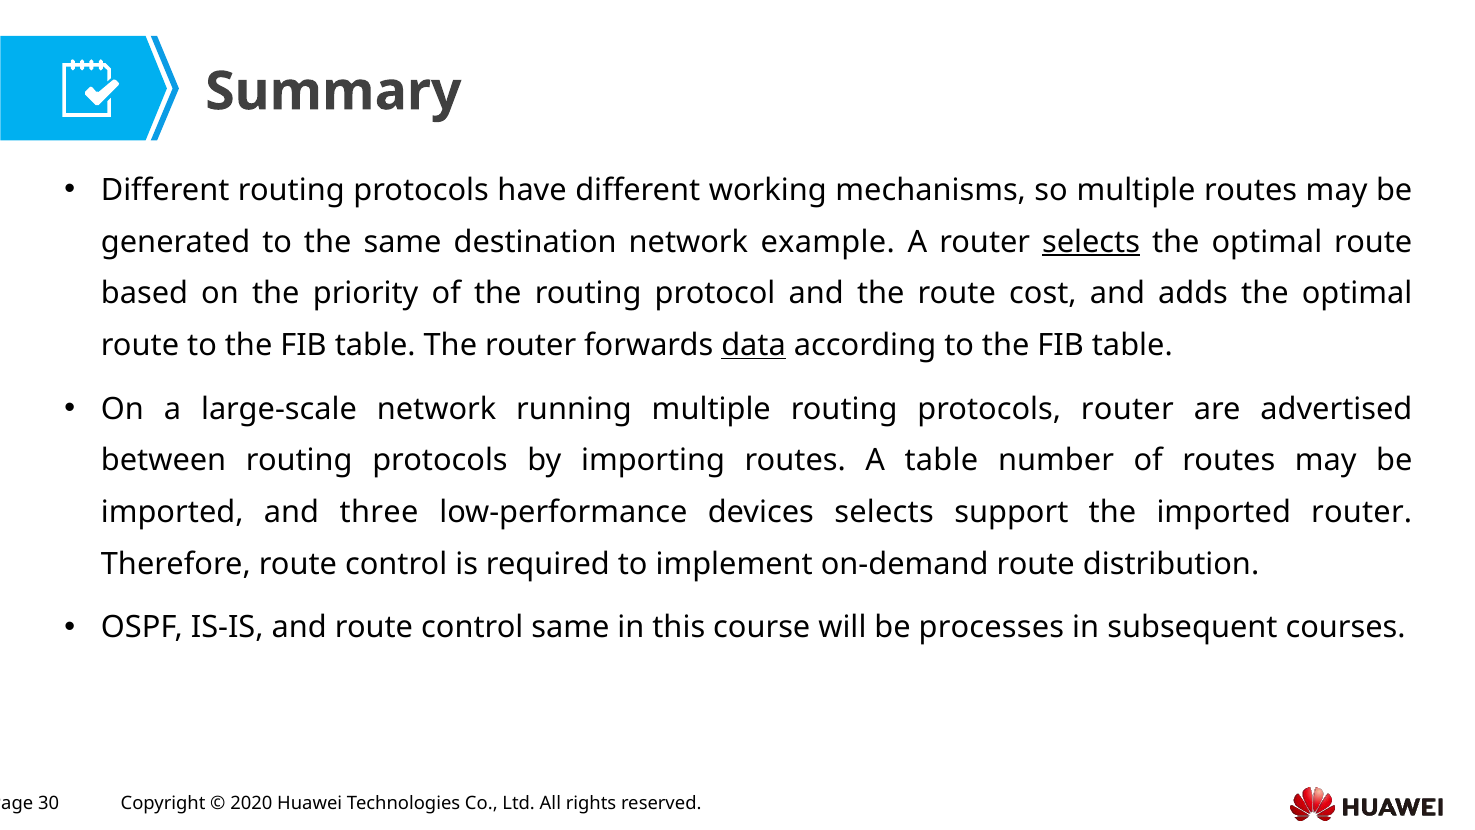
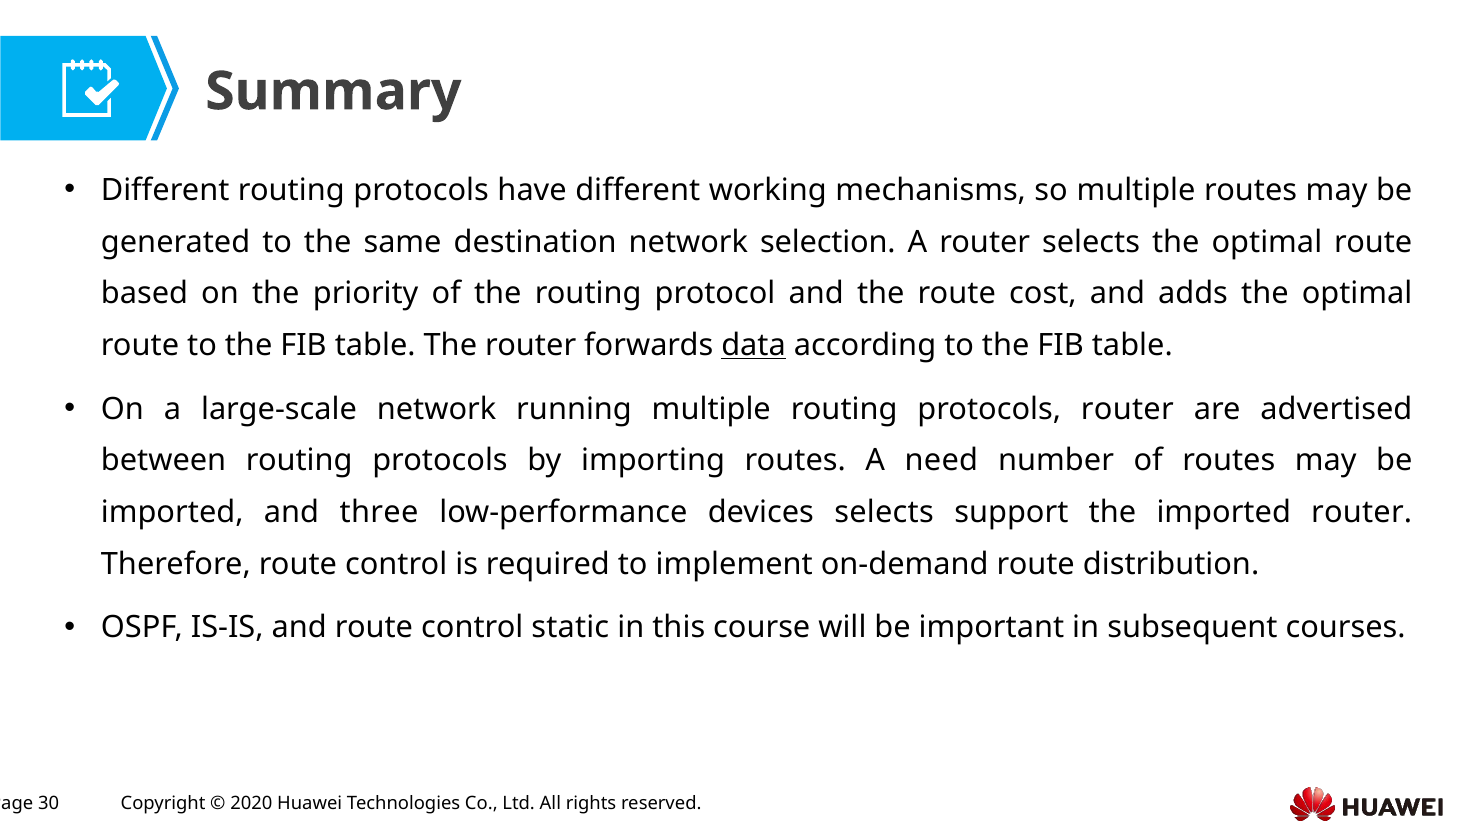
example: example -> selection
selects at (1091, 242) underline: present -> none
A table: table -> need
control same: same -> static
processes: processes -> important
